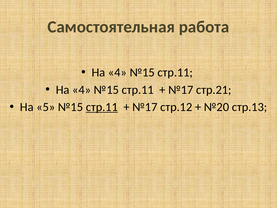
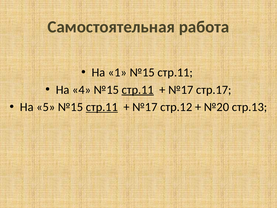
4 at (117, 72): 4 -> 1
стр.11 at (138, 90) underline: none -> present
стр.21: стр.21 -> стр.17
